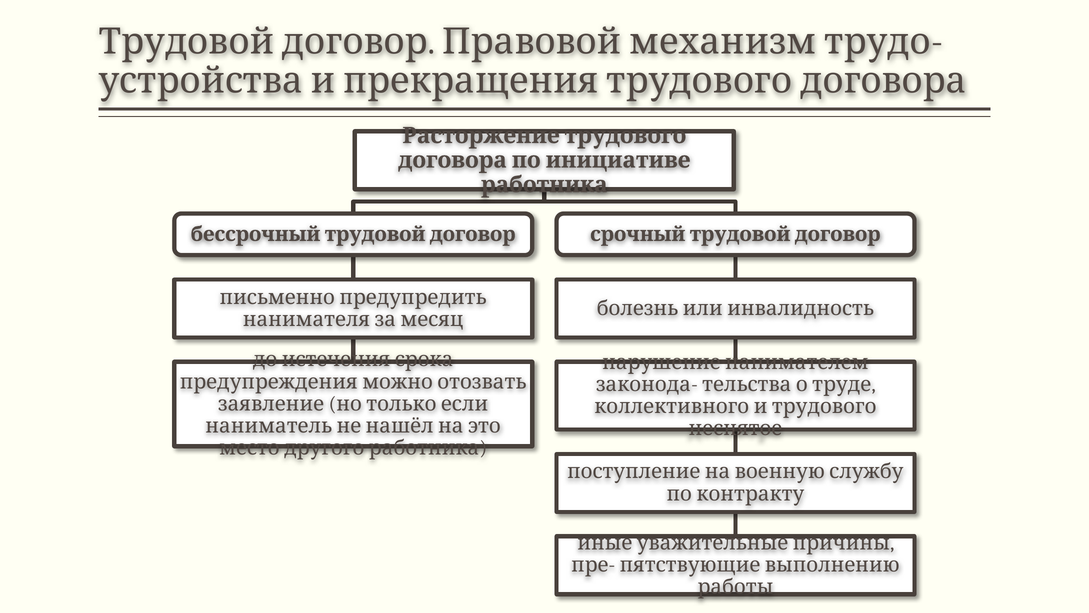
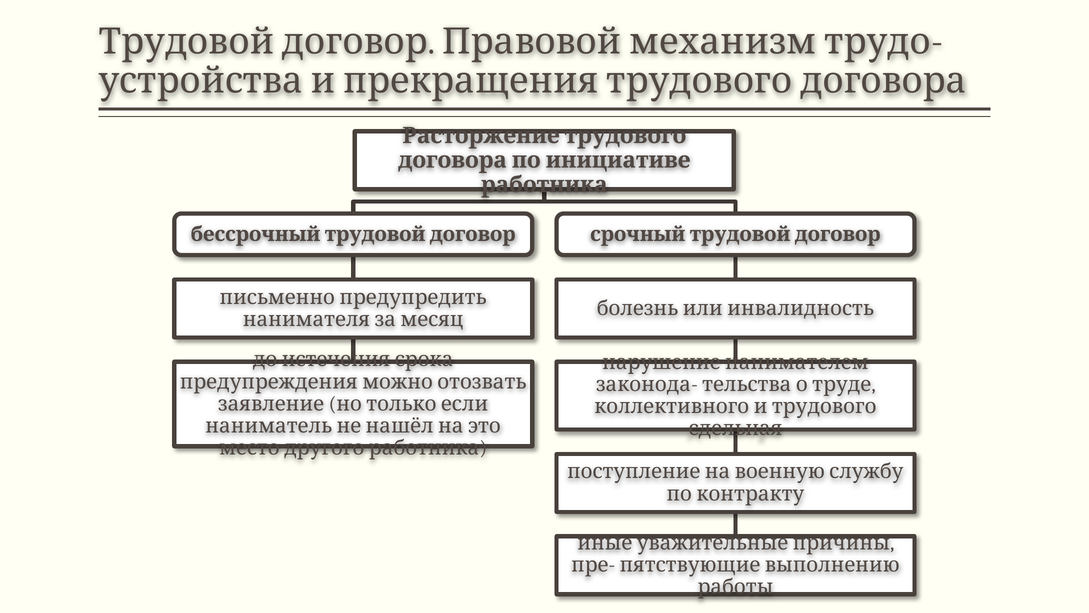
неснятое: неснятое -> сдельная
